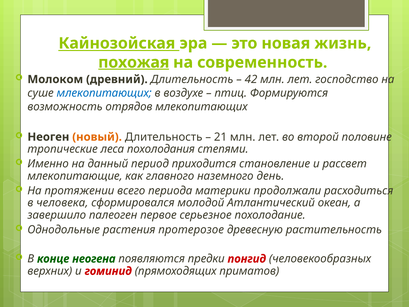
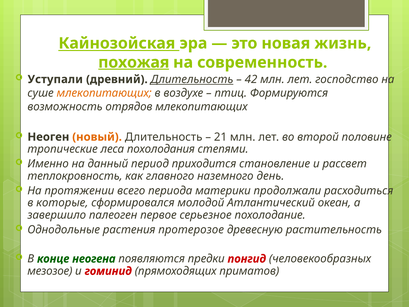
Молоком: Молоком -> Уступали
Длительность at (192, 79) underline: none -> present
млекопитающих at (104, 93) colour: blue -> orange
млекопитающие: млекопитающие -> теплокровность
человека: человека -> которые
верхних: верхних -> мезозое
